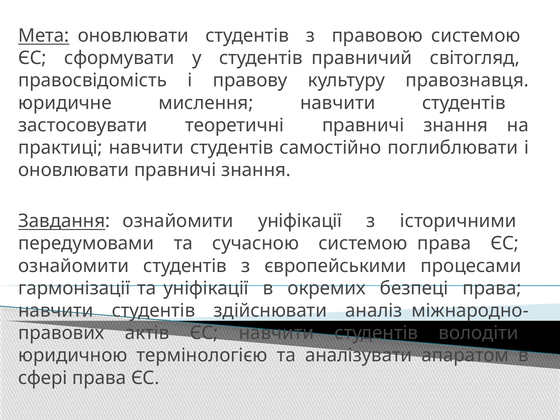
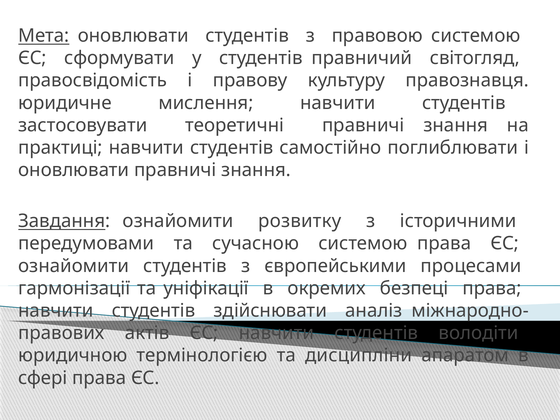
ознайомити уніфікації: уніфікації -> розвитку
аналізувати: аналізувати -> дисципліни
